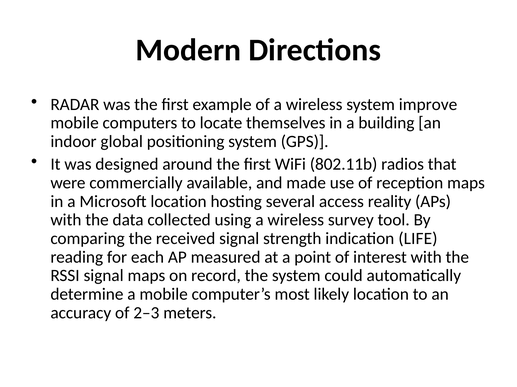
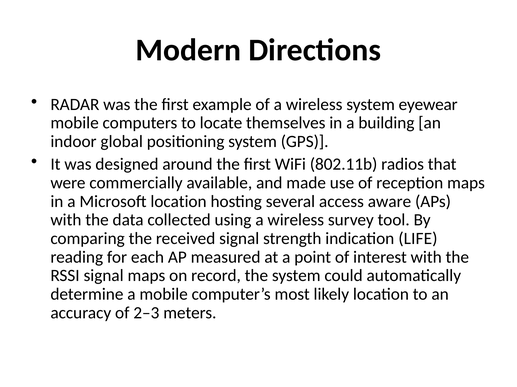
improve: improve -> eyewear
reality: reality -> aware
